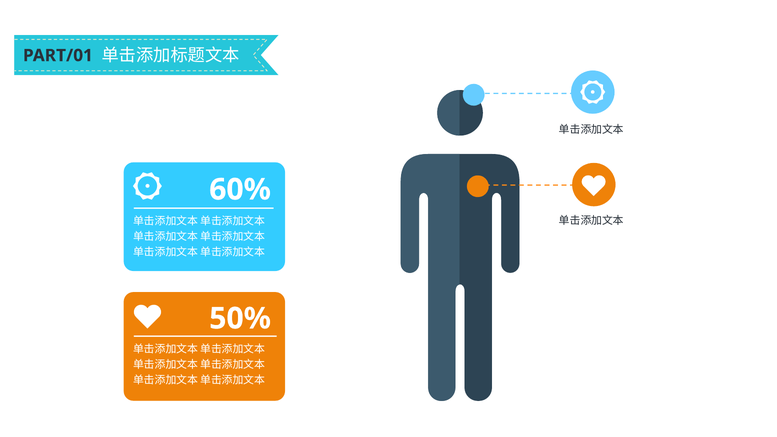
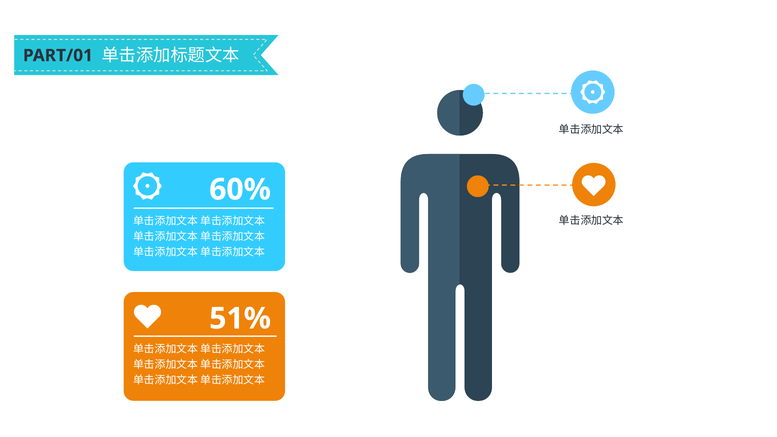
50%: 50% -> 51%
